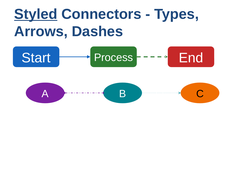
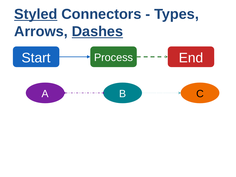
Dashes underline: none -> present
